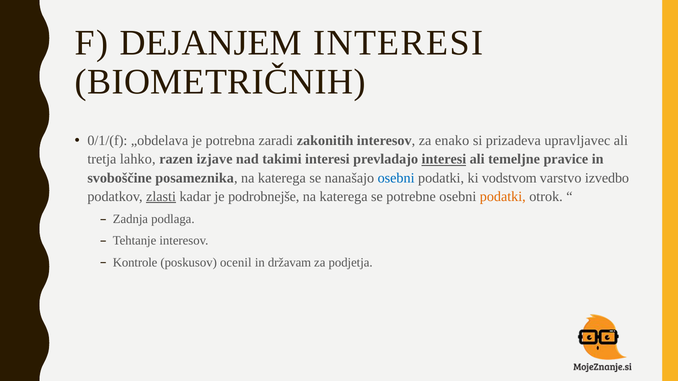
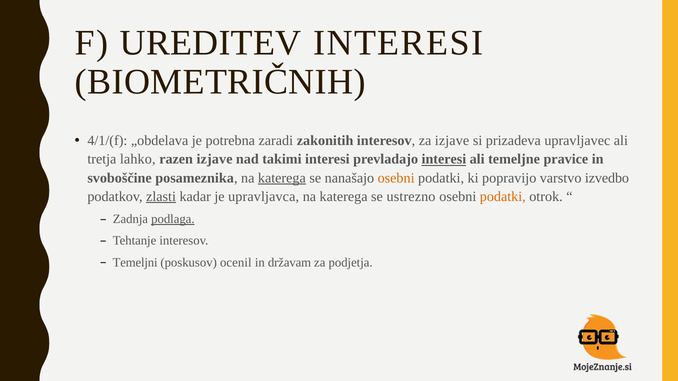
DEJANJEM: DEJANJEM -> UREDITEV
0/1/(f: 0/1/(f -> 4/1/(f
za enako: enako -> izjave
katerega at (282, 178) underline: none -> present
osebni at (396, 178) colour: blue -> orange
vodstvom: vodstvom -> popravijo
podrobnejše: podrobnejše -> upravljavca
potrebne: potrebne -> ustrezno
podlaga underline: none -> present
Kontrole: Kontrole -> Temeljni
